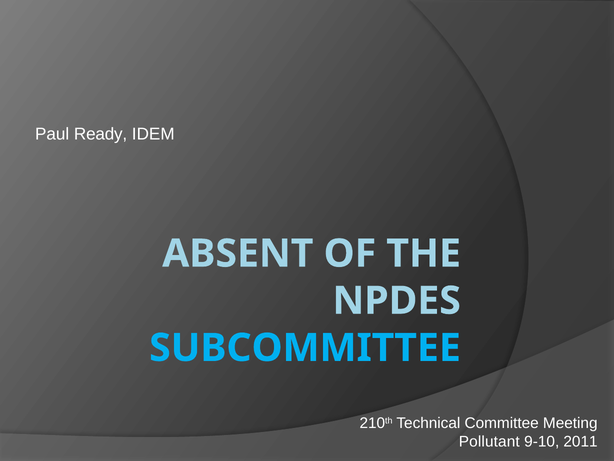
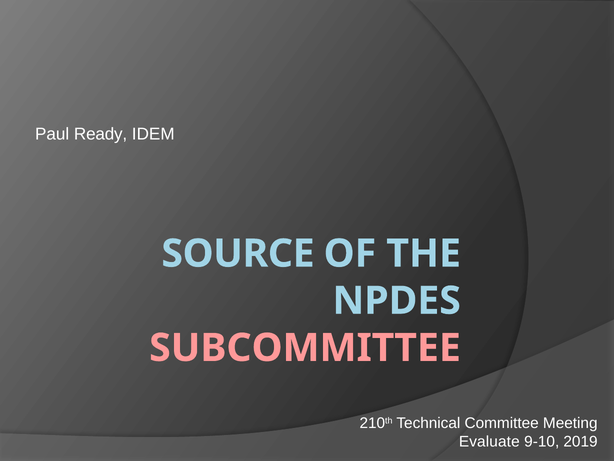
ABSENT: ABSENT -> SOURCE
SUBCOMMITTEE colour: light blue -> pink
Pollutant: Pollutant -> Evaluate
2011: 2011 -> 2019
